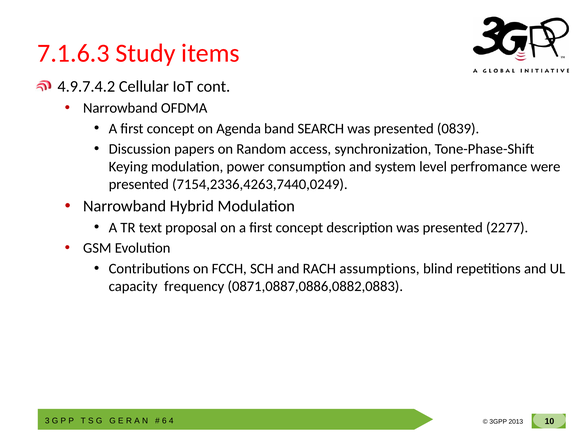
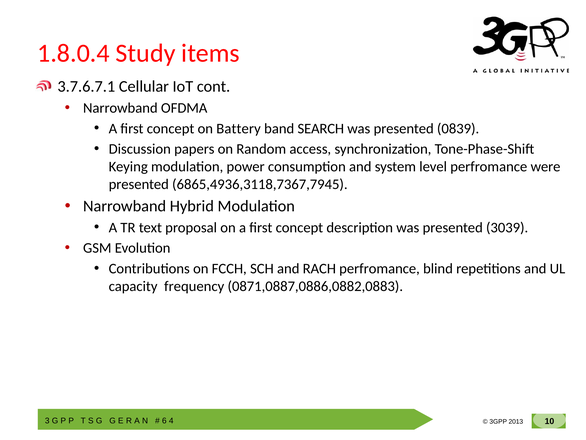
7.1.6.3: 7.1.6.3 -> 1.8.0.4
4.9.7.4.2: 4.9.7.4.2 -> 3.7.6.7.1
Agenda: Agenda -> Battery
7154,2336,4263,7440,0249: 7154,2336,4263,7440,0249 -> 6865,4936,3118,7367,7945
2277: 2277 -> 3039
RACH assumptions: assumptions -> perfromance
